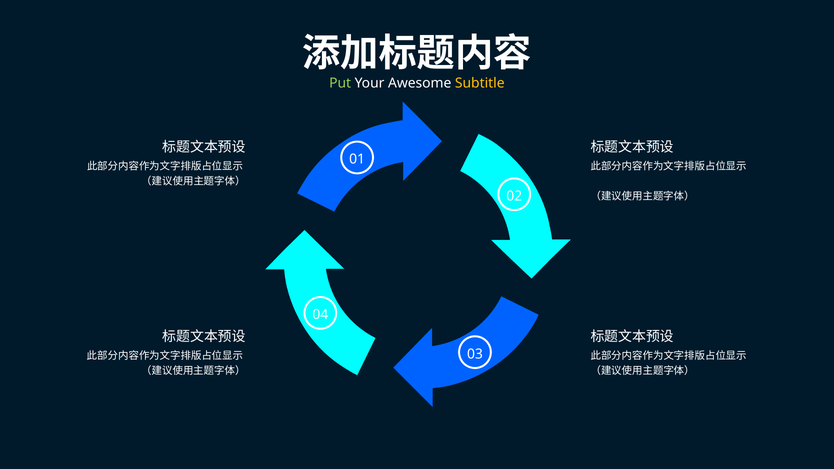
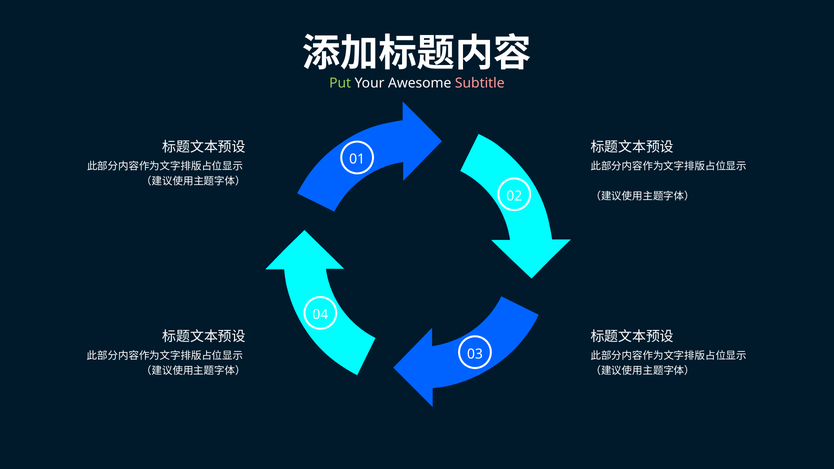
Subtitle colour: yellow -> pink
